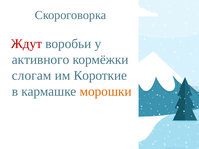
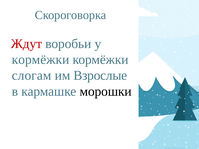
активного at (41, 60): активного -> кормёжки
Короткие: Короткие -> Взрослые
морошки colour: orange -> black
